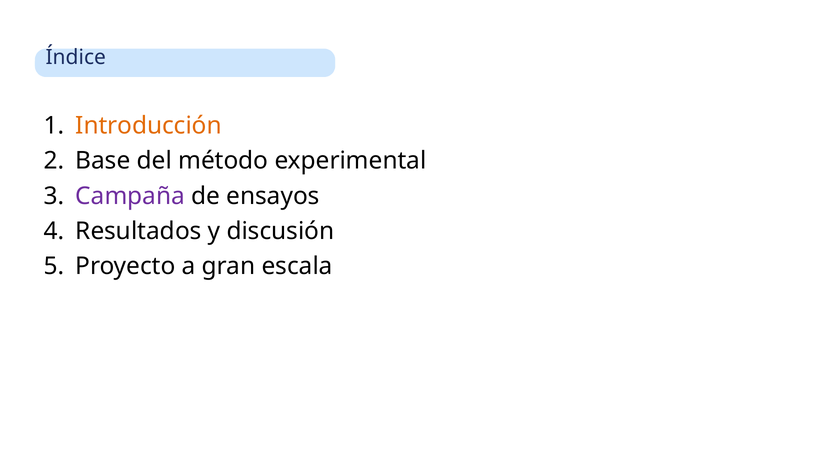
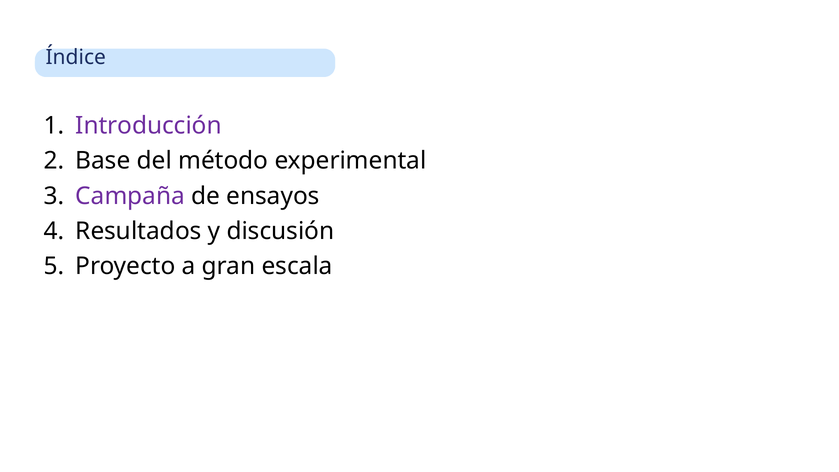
Introducción colour: orange -> purple
